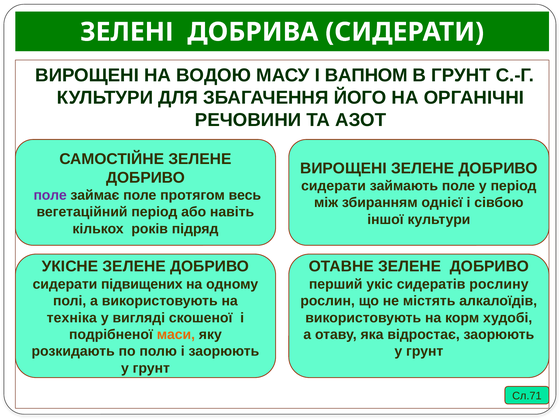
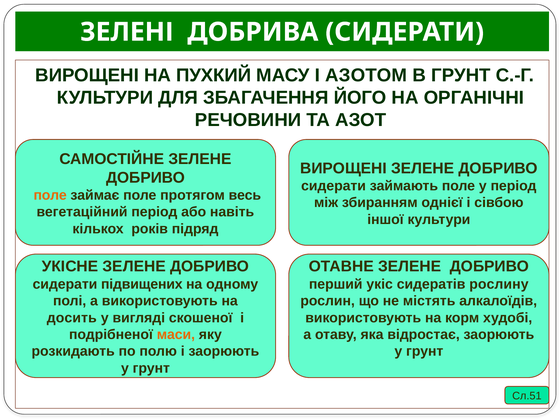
ВОДОЮ: ВОДОЮ -> ПУХКИЙ
ВАПНОМ: ВАПНОМ -> АЗОТОМ
поле at (50, 195) colour: purple -> orange
техніка: техніка -> досить
Сл.71: Сл.71 -> Сл.51
